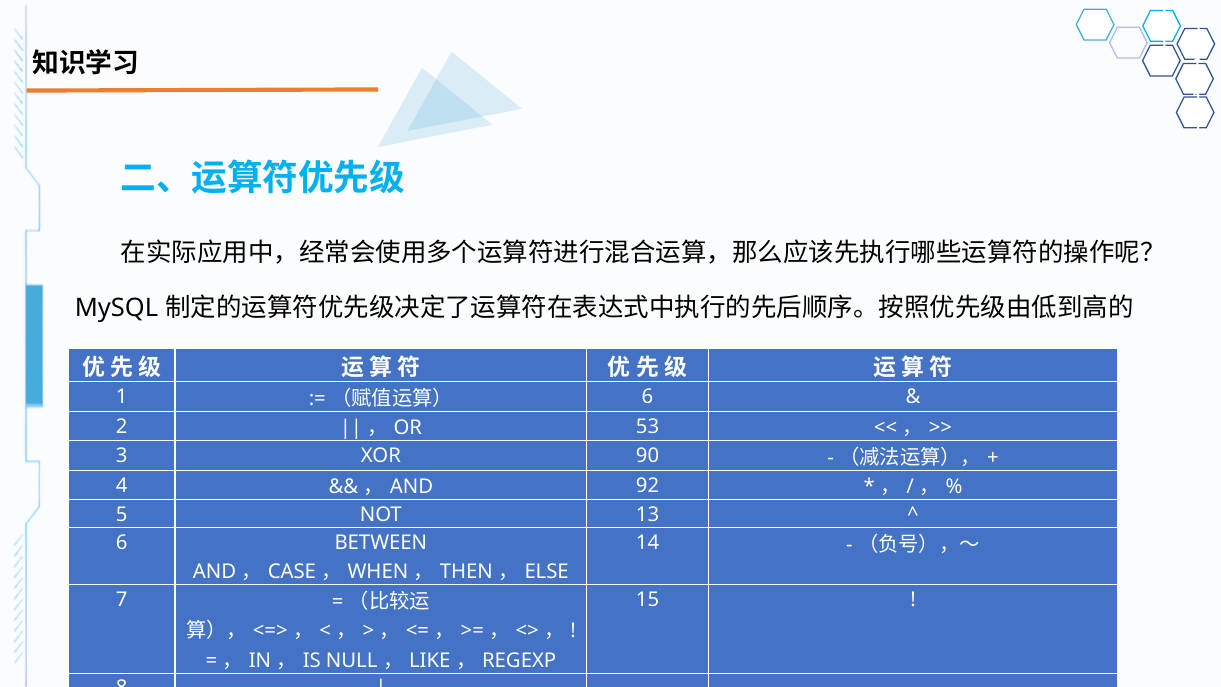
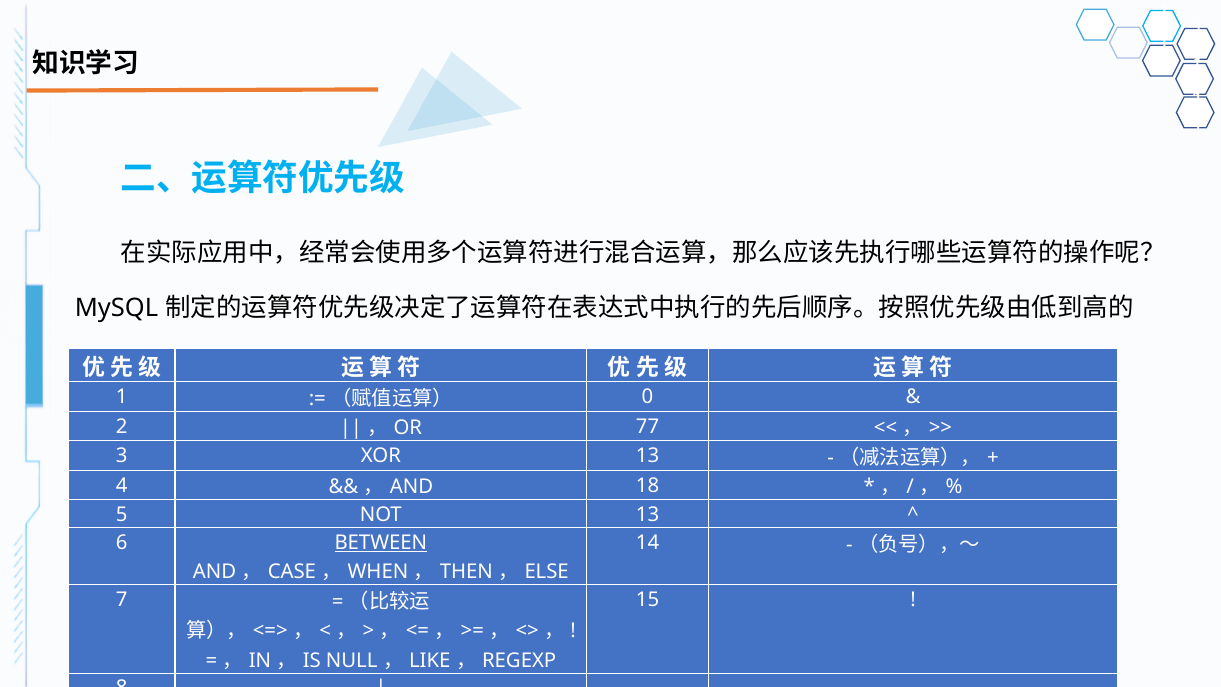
6 at (648, 397): 6 -> 0
53: 53 -> 77
XOR 90: 90 -> 13
92: 92 -> 18
BETWEEN underline: none -> present
